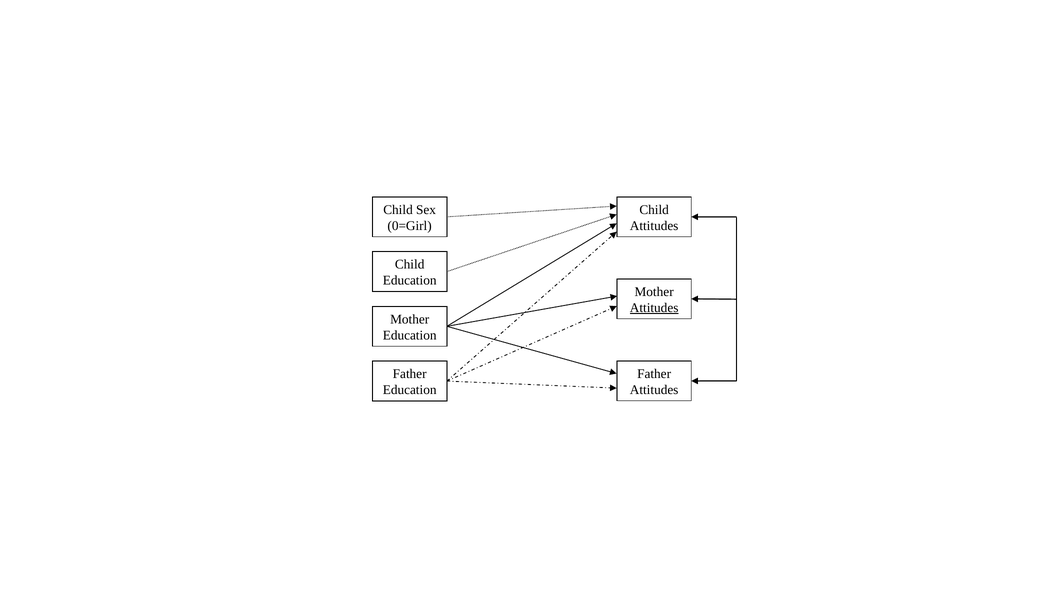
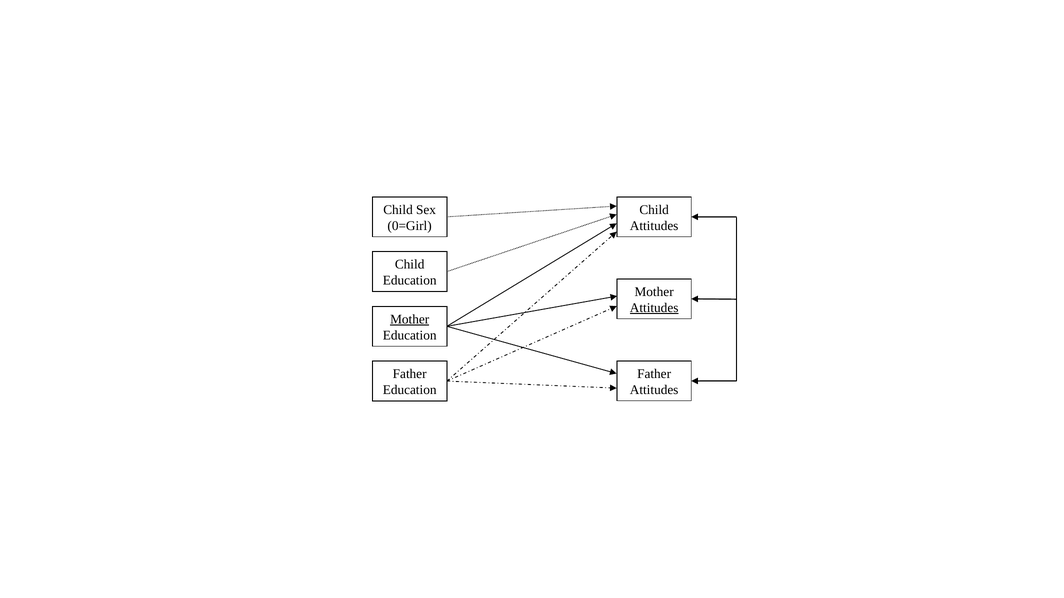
Mother at (410, 320) underline: none -> present
